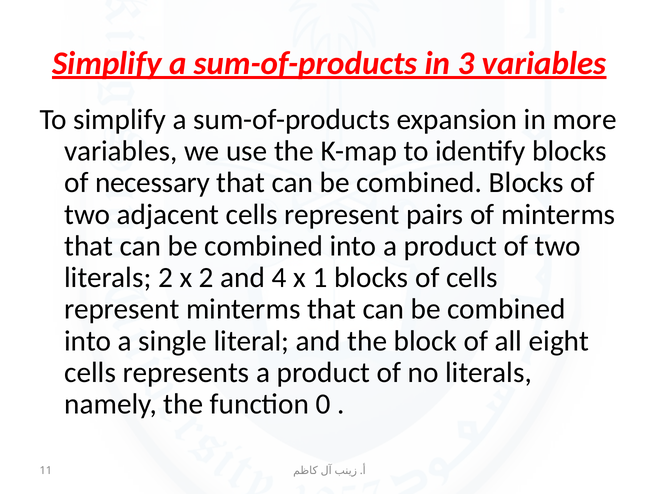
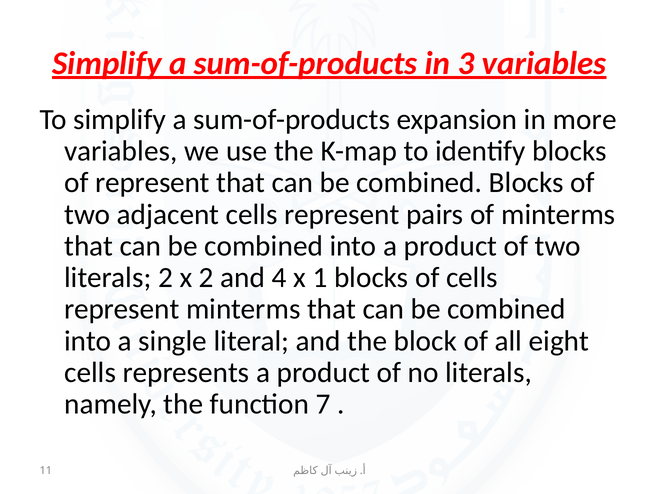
of necessary: necessary -> represent
0: 0 -> 7
